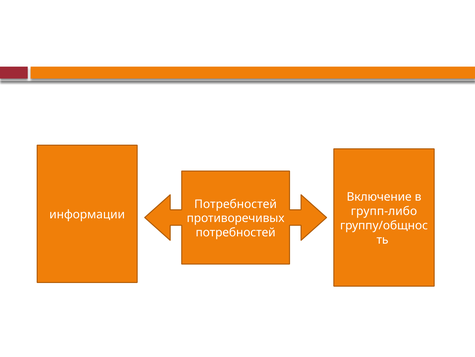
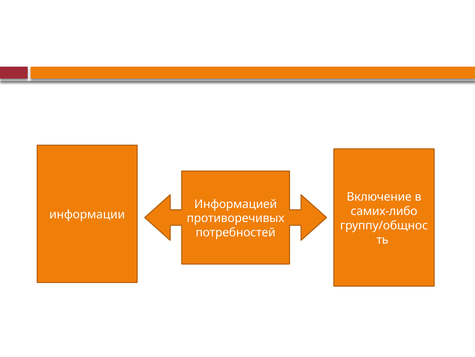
Потребностей at (236, 204): Потребностей -> Информацией
групп-либо: групп-либо -> самих-либо
